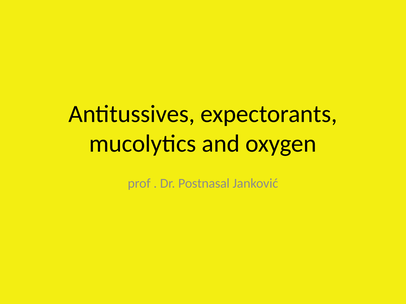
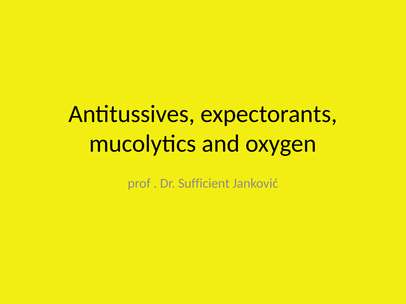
Postnasal: Postnasal -> Sufficient
